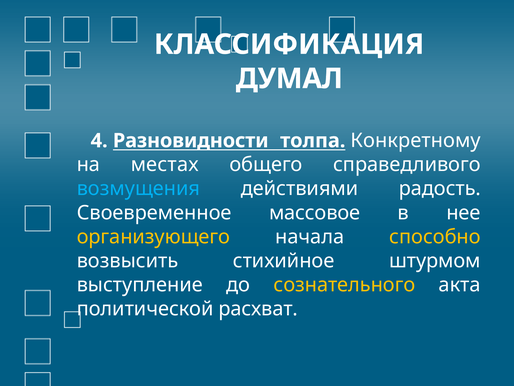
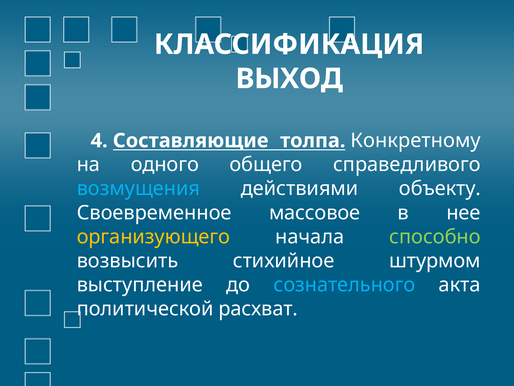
ДУМАЛ: ДУМАЛ -> ВЫХОД
Разновидности: Разновидности -> Составляющие
местах: местах -> одного
радость: радость -> объекту
способно colour: yellow -> light green
сознательного colour: yellow -> light blue
